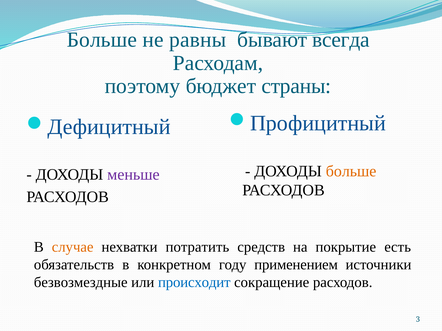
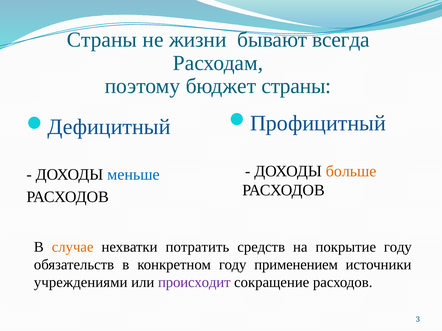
Больше at (102, 40): Больше -> Страны
равны: равны -> жизни
меньше colour: purple -> blue
покрытие есть: есть -> году
безвозмездные: безвозмездные -> учреждениями
происходит colour: blue -> purple
